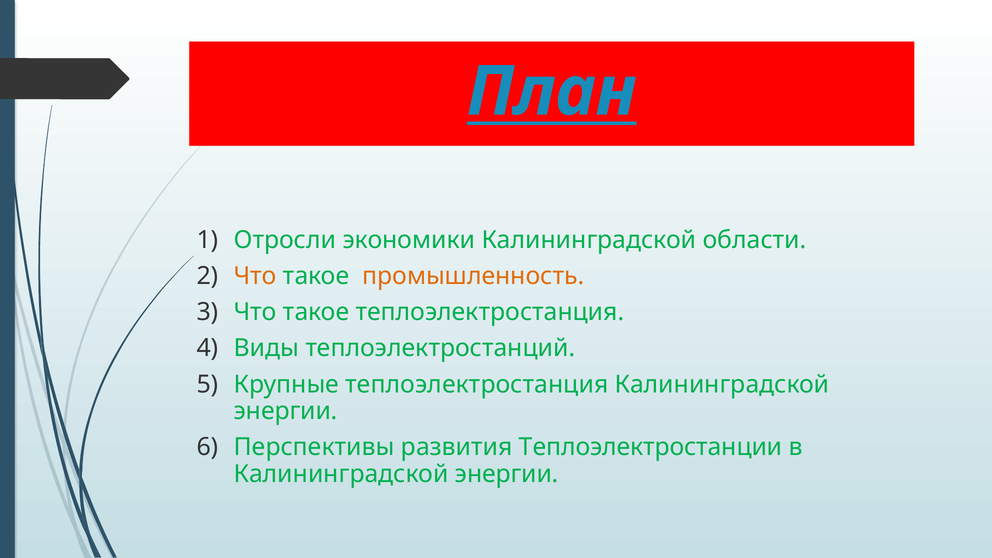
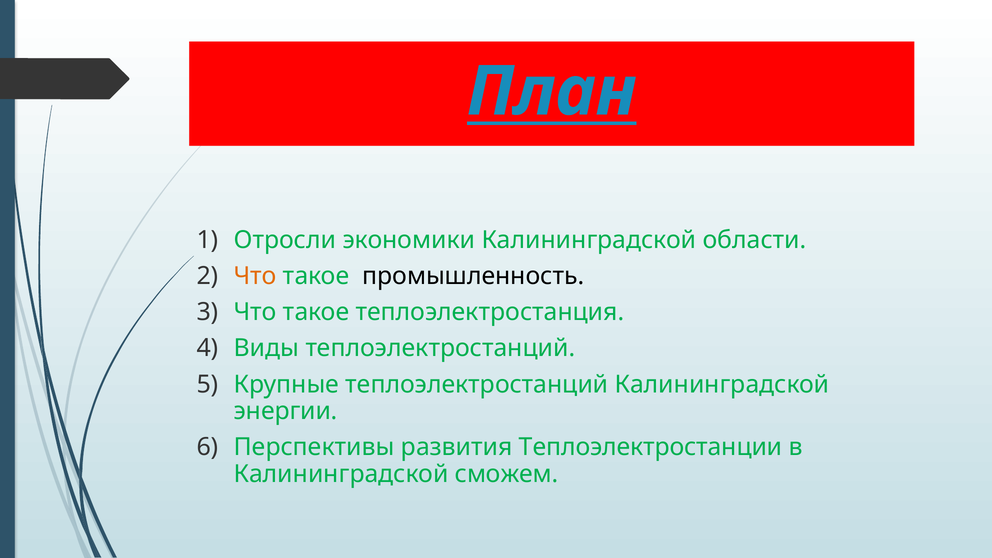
промышленность colour: orange -> black
Крупные теплоэлектростанция: теплоэлектростанция -> теплоэлектростанций
энергии at (507, 474): энергии -> сможем
